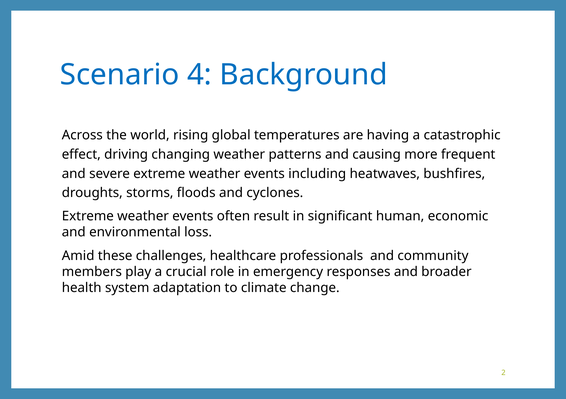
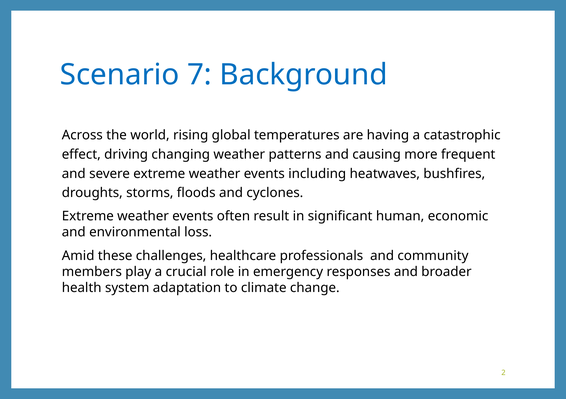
4: 4 -> 7
